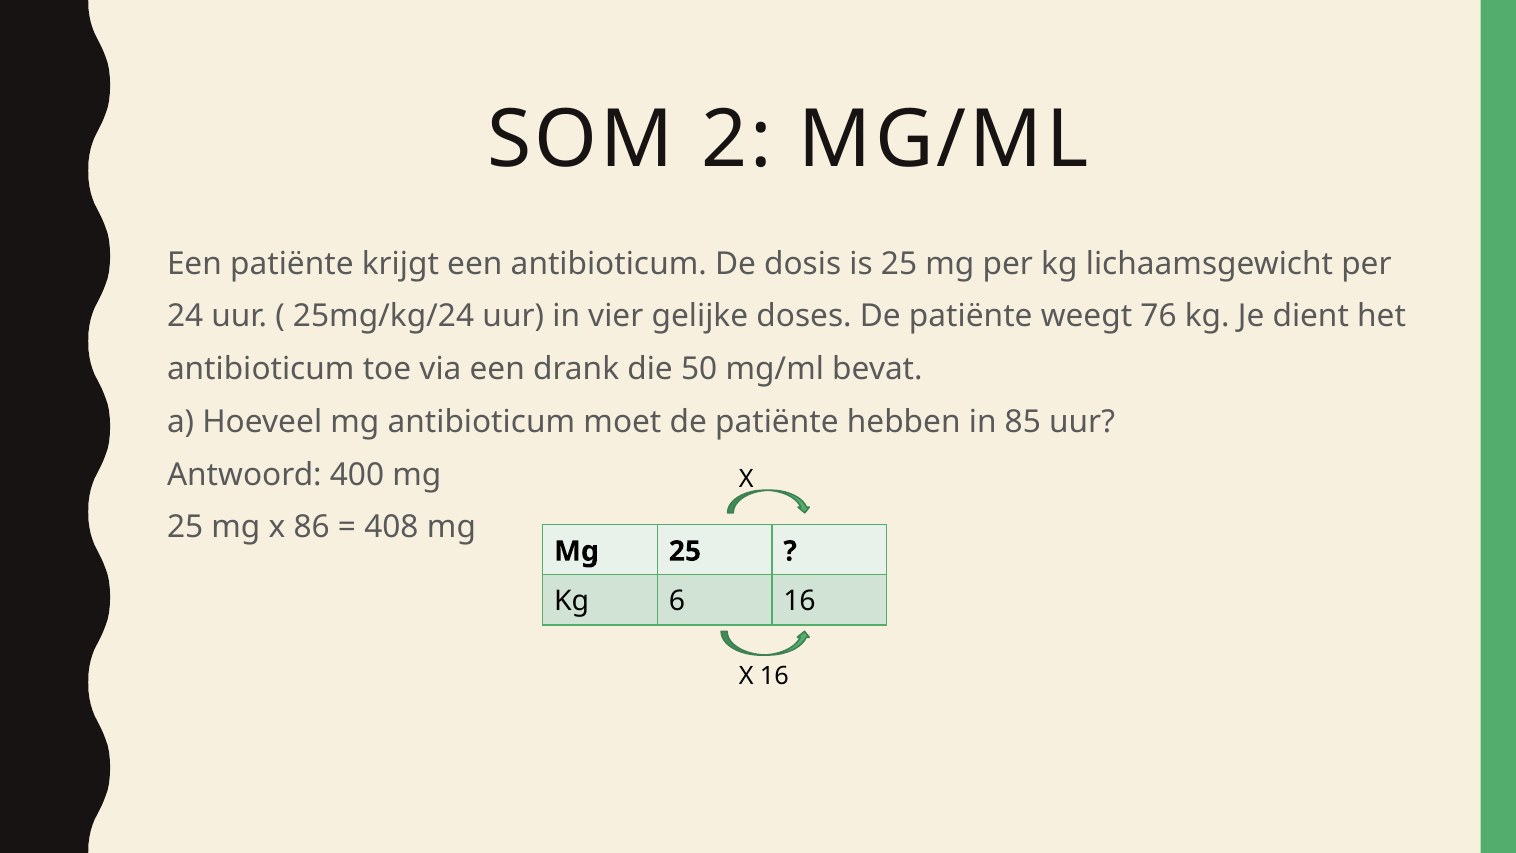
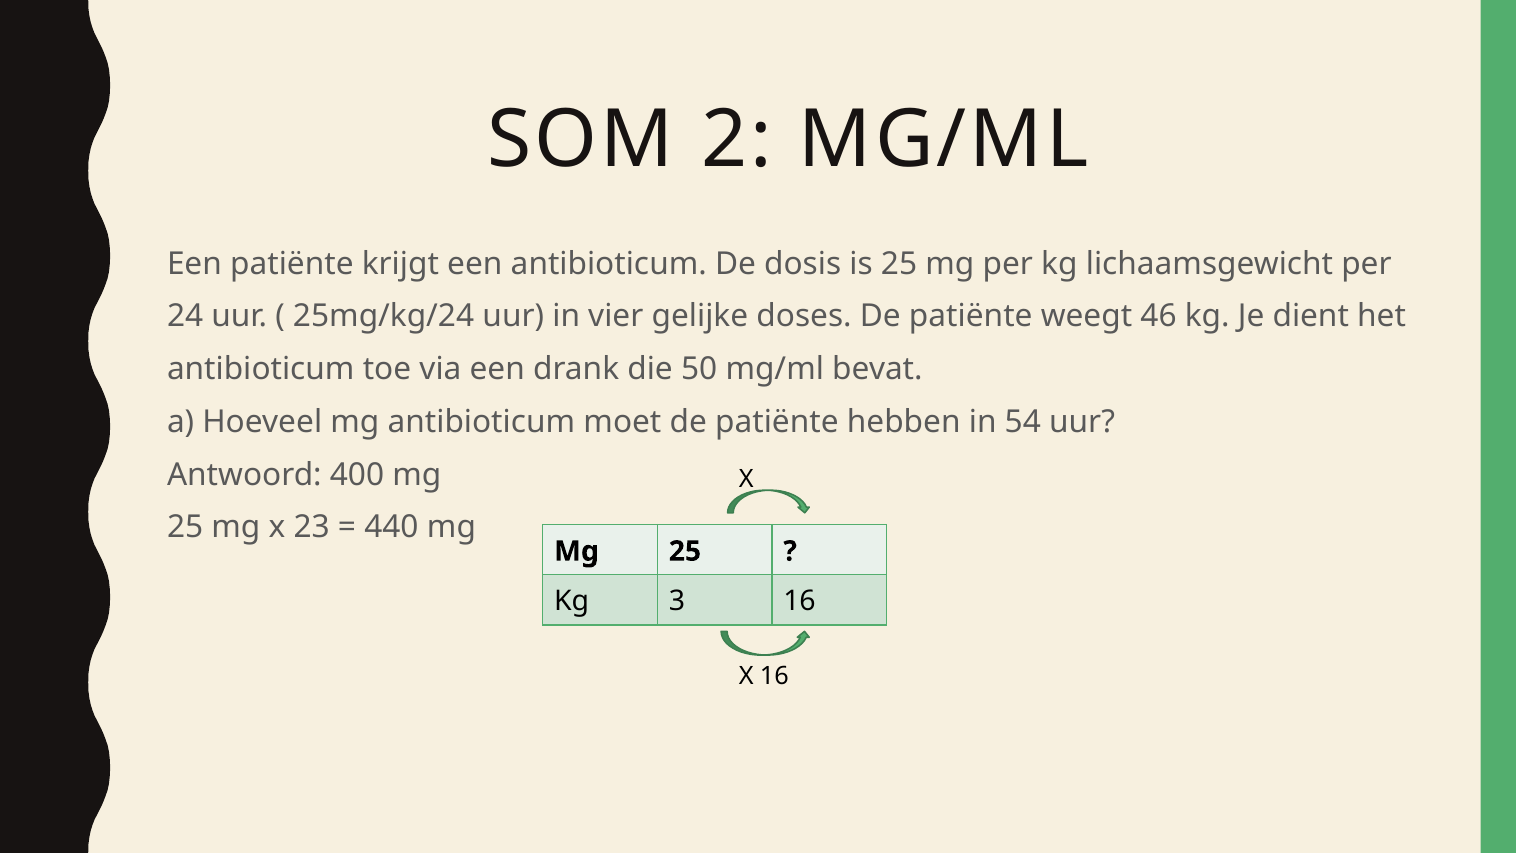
76: 76 -> 46
85: 85 -> 54
86: 86 -> 23
408: 408 -> 440
6: 6 -> 3
